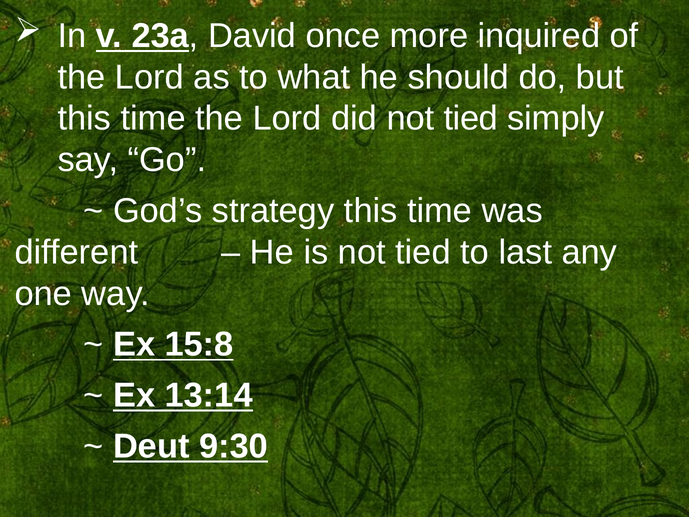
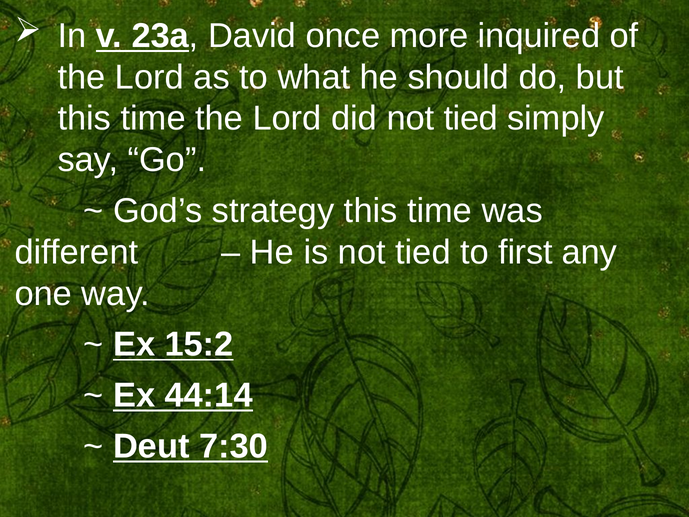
last: last -> first
15:8: 15:8 -> 15:2
13:14: 13:14 -> 44:14
9:30: 9:30 -> 7:30
